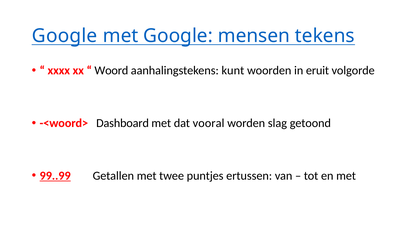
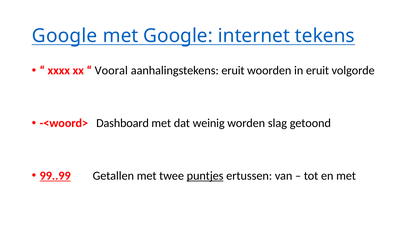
mensen: mensen -> internet
Woord: Woord -> Vooral
aanhalingstekens kunt: kunt -> eruit
vooral: vooral -> weinig
puntjes underline: none -> present
